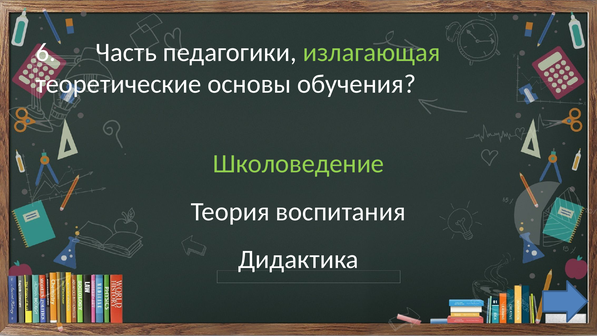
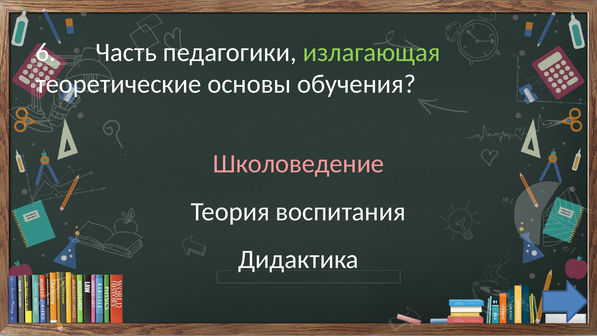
Школоведение colour: light green -> pink
